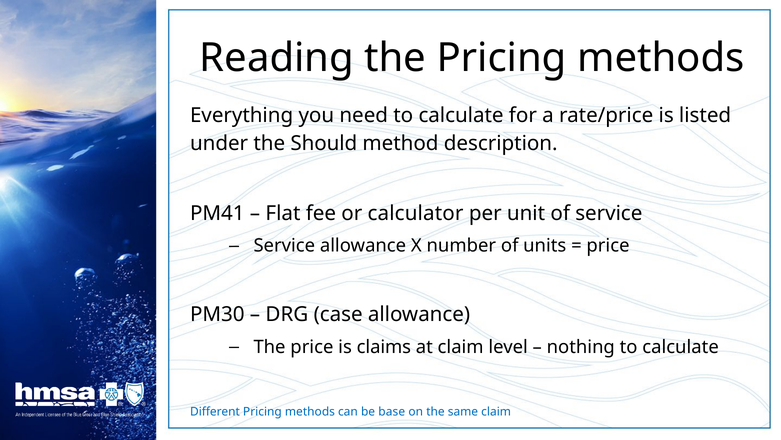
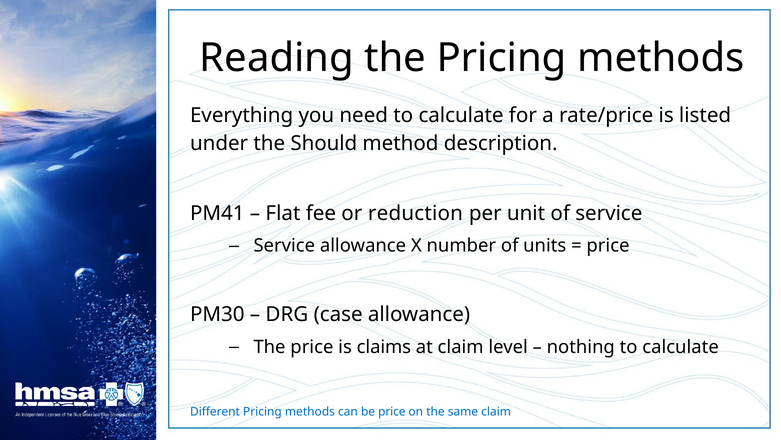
calculator: calculator -> reduction
be base: base -> price
